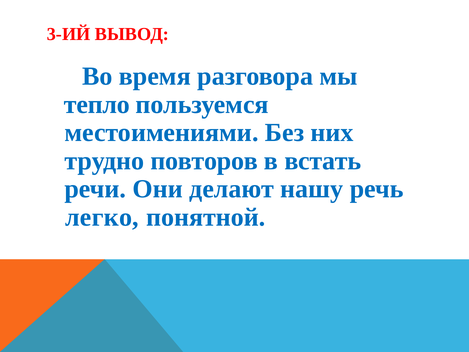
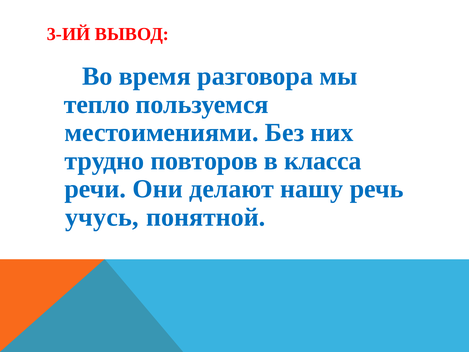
встать: встать -> класса
легко: легко -> учусь
